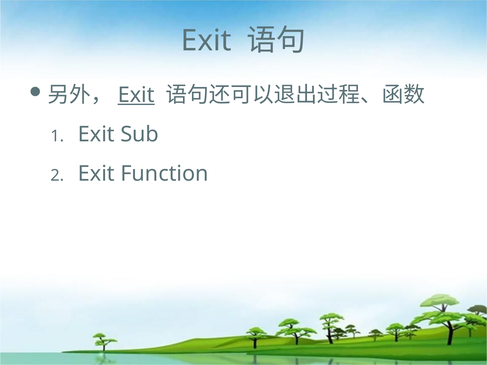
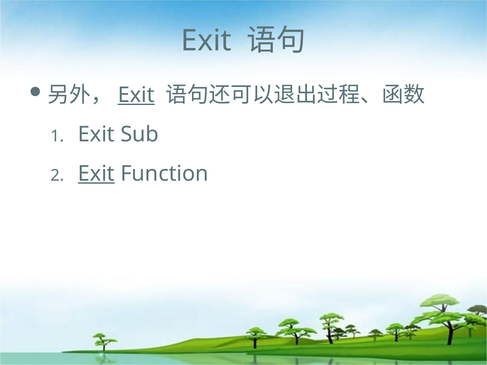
Exit at (96, 174) underline: none -> present
